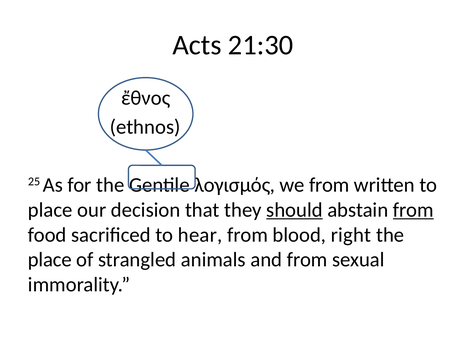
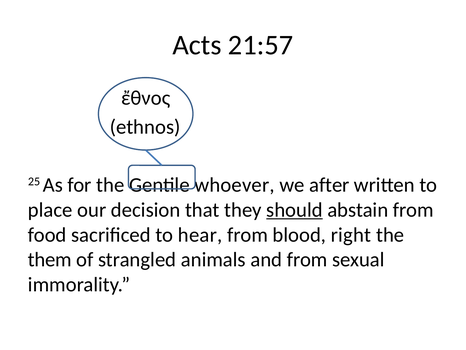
21:30: 21:30 -> 21:57
λογισμός: λογισμός -> whoever
we from: from -> after
from at (413, 210) underline: present -> none
place at (50, 259): place -> them
